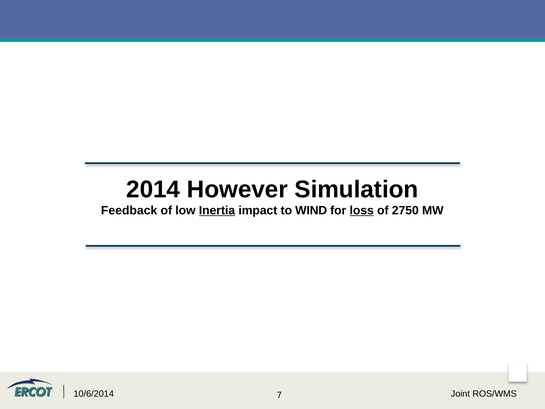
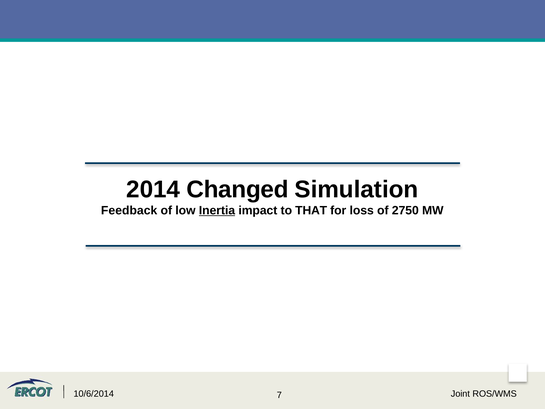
However: However -> Changed
WIND: WIND -> THAT
loss underline: present -> none
